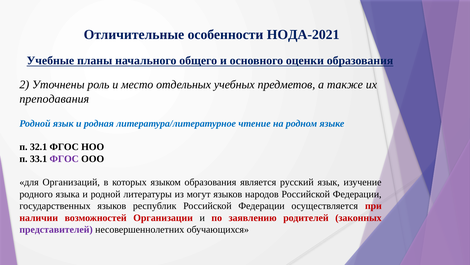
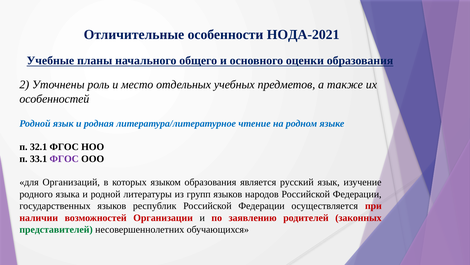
преподавания: преподавания -> особенностей
могут: могут -> групп
представителей colour: purple -> green
